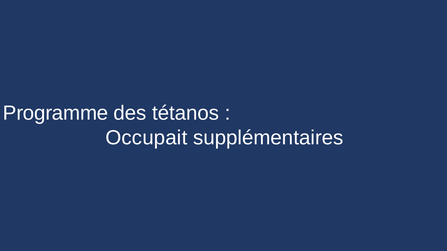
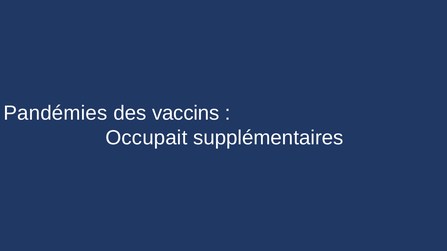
Programme: Programme -> Pandémies
tétanos: tétanos -> vaccins
